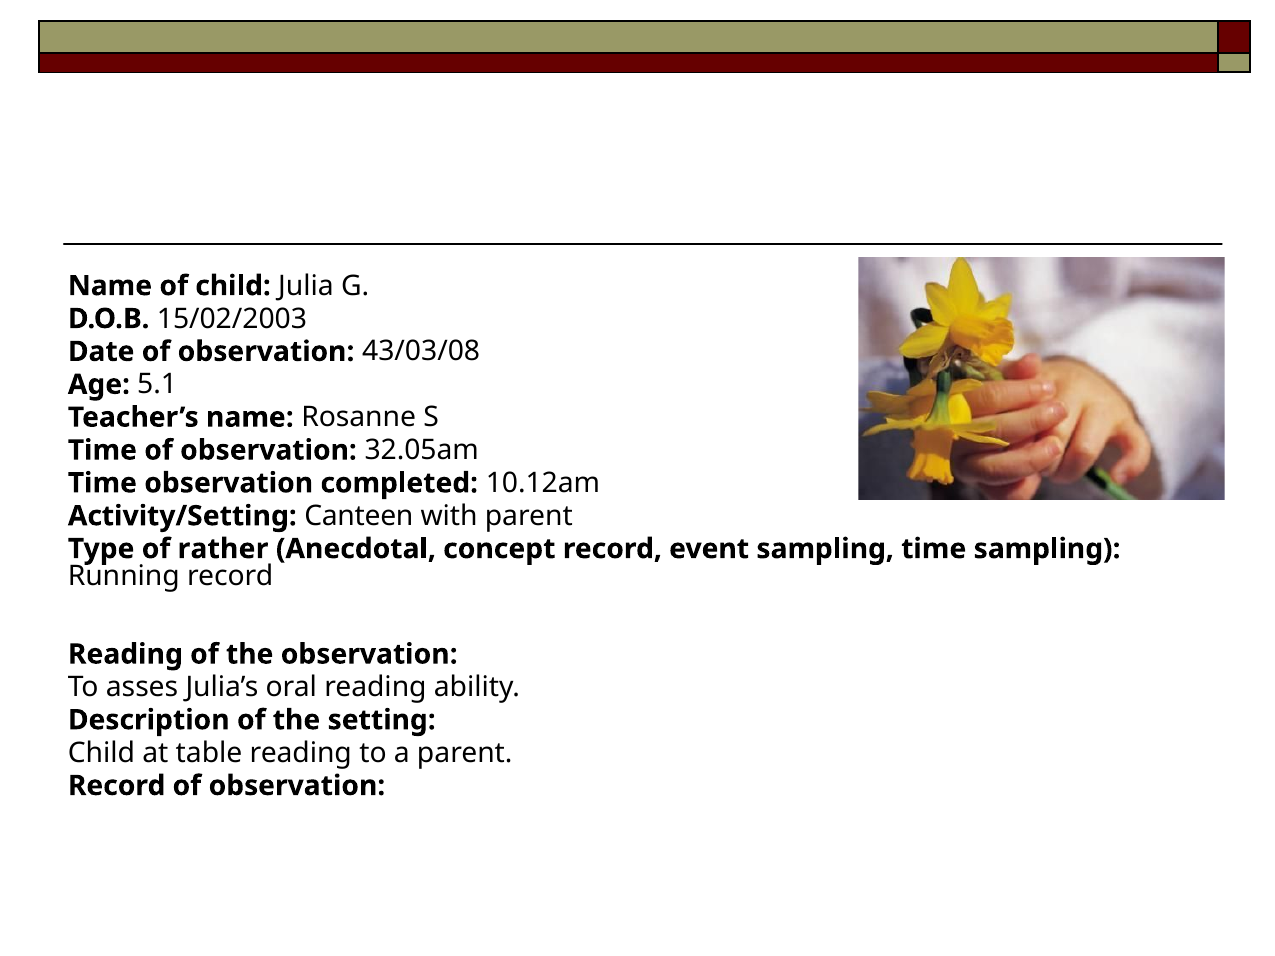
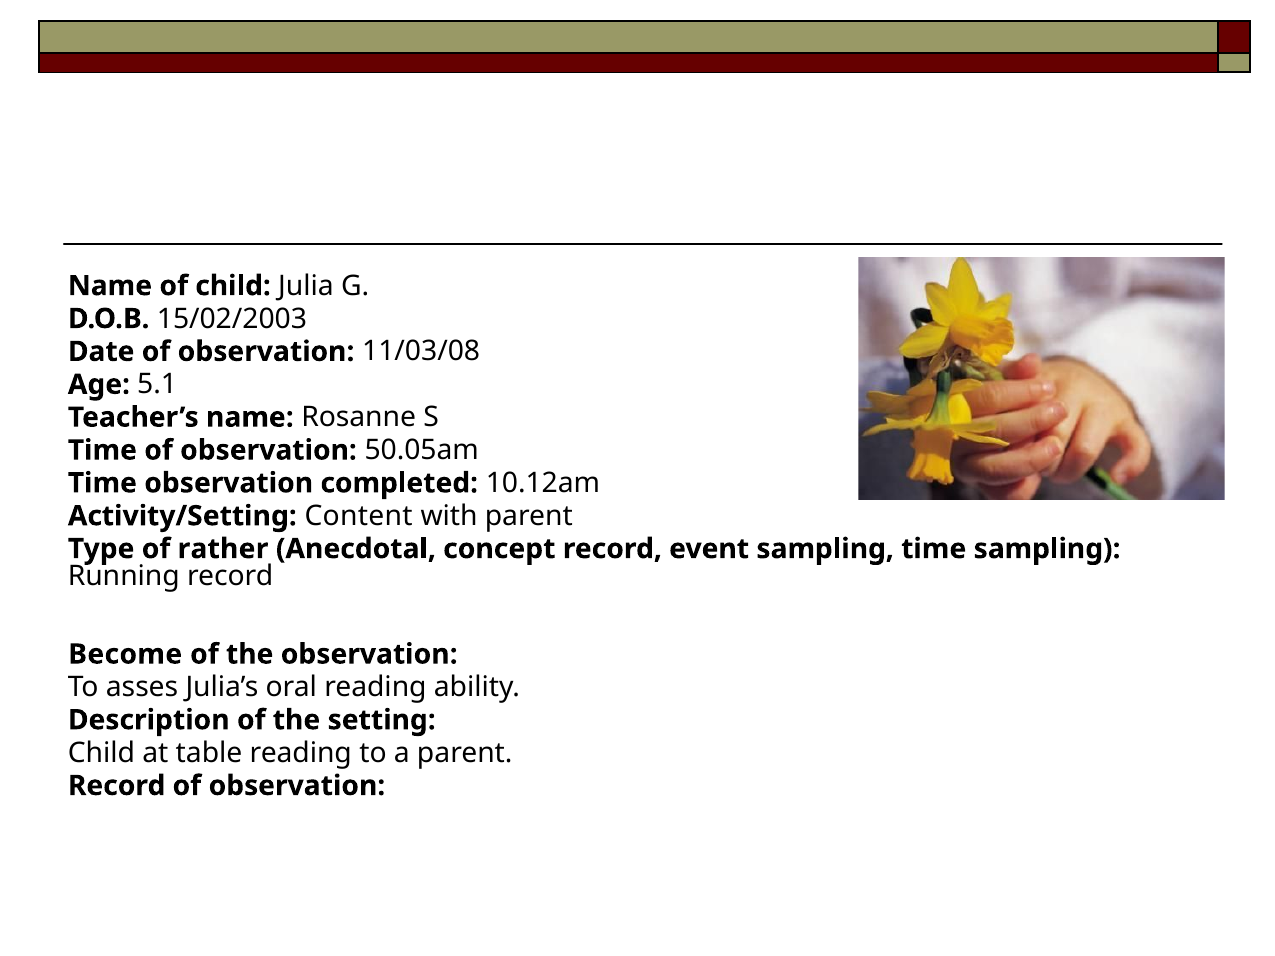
43/03/08: 43/03/08 -> 11/03/08
32.05am: 32.05am -> 50.05am
Canteen: Canteen -> Content
Reading at (125, 654): Reading -> Become
